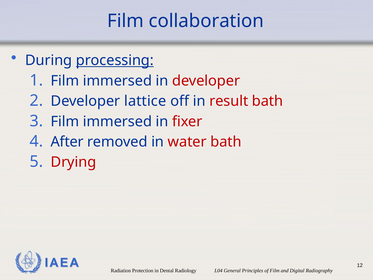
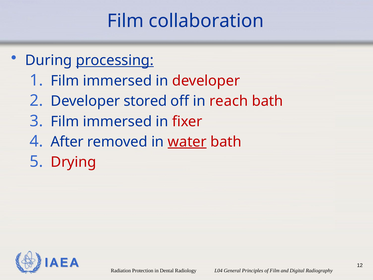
lattice: lattice -> stored
result: result -> reach
water underline: none -> present
